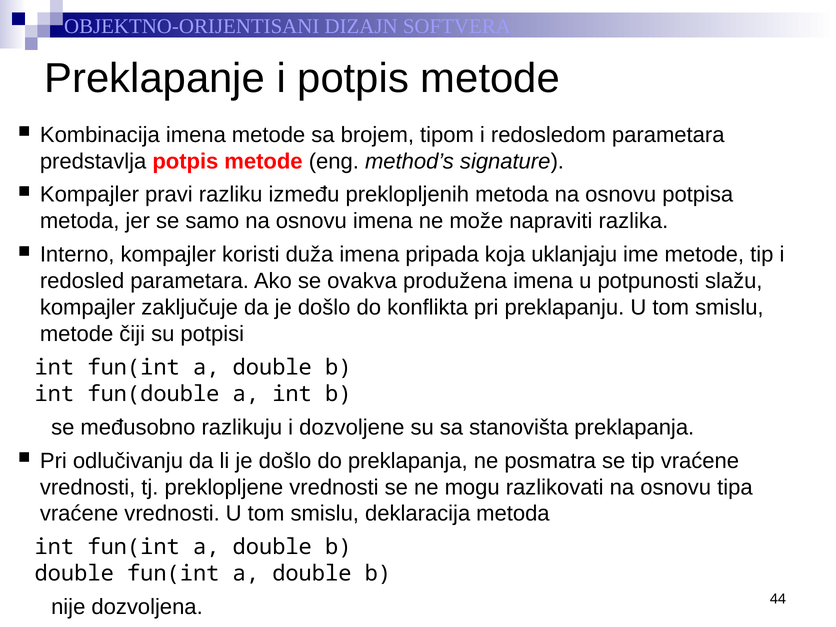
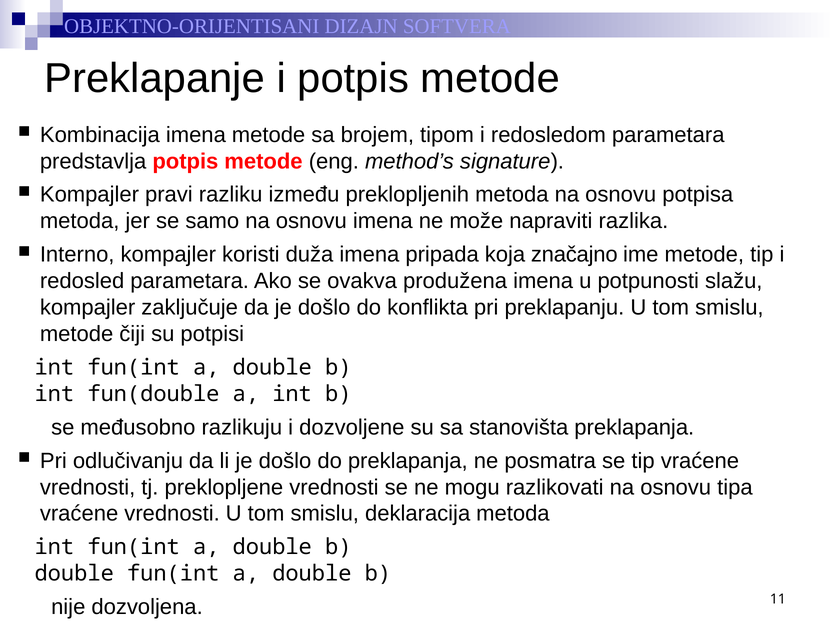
uklanjaju: uklanjaju -> značajno
44: 44 -> 11
